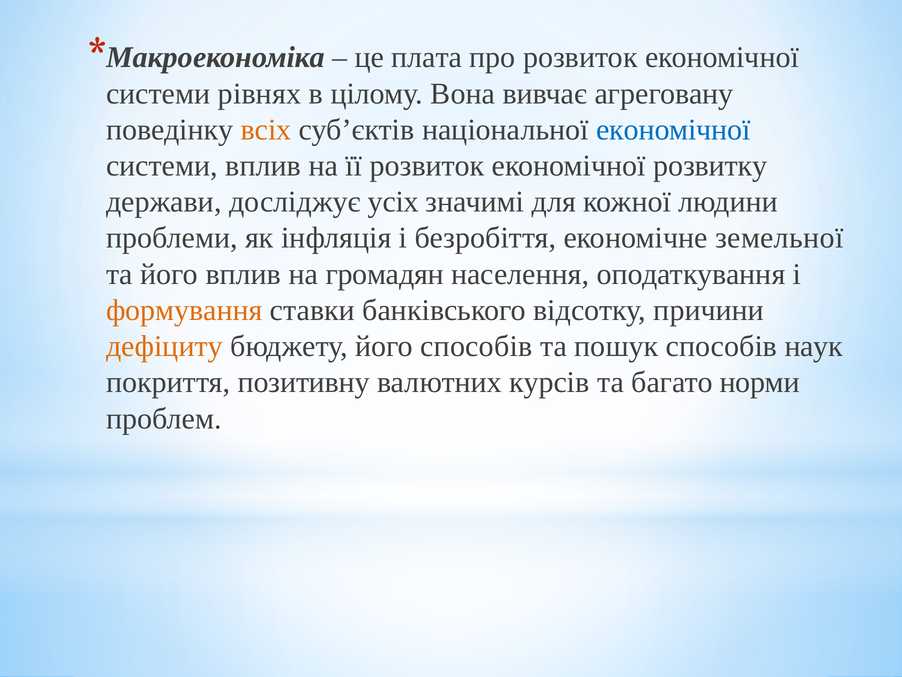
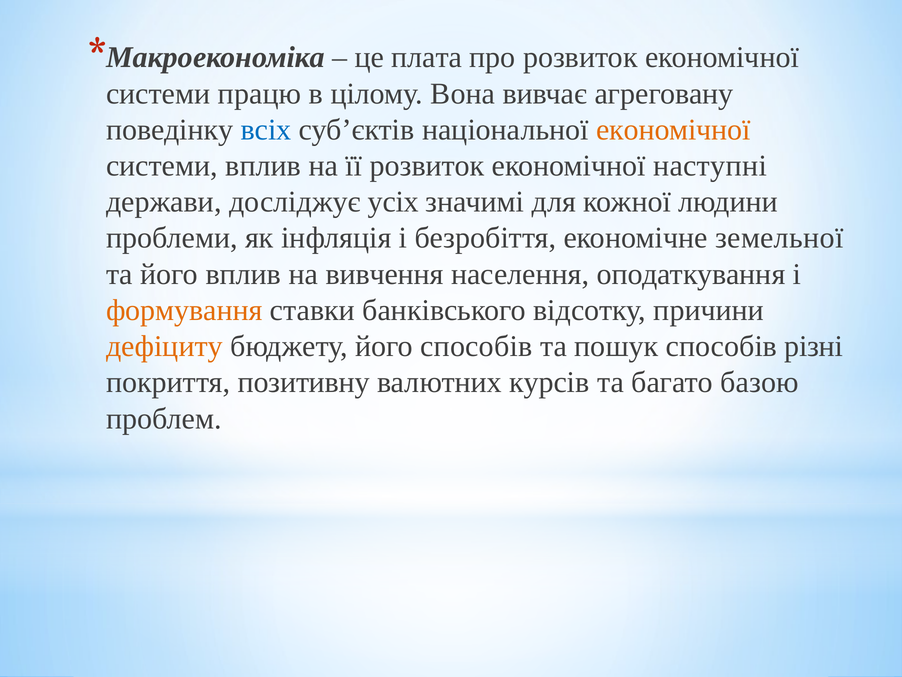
рівнях: рівнях -> працю
всіх colour: orange -> blue
економічної at (673, 130) colour: blue -> orange
розвитку: розвитку -> наступні
громадян: громадян -> вивчення
наук: наук -> різні
норми: норми -> базою
